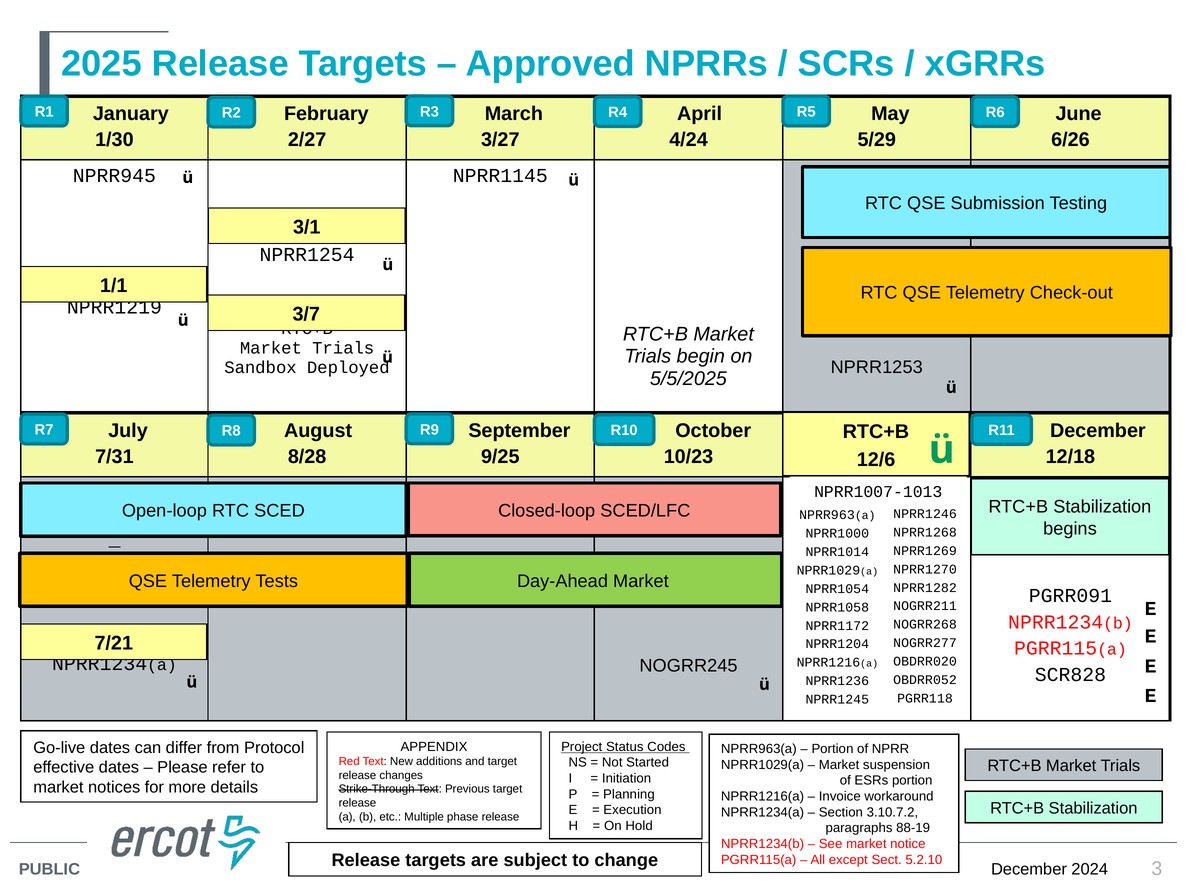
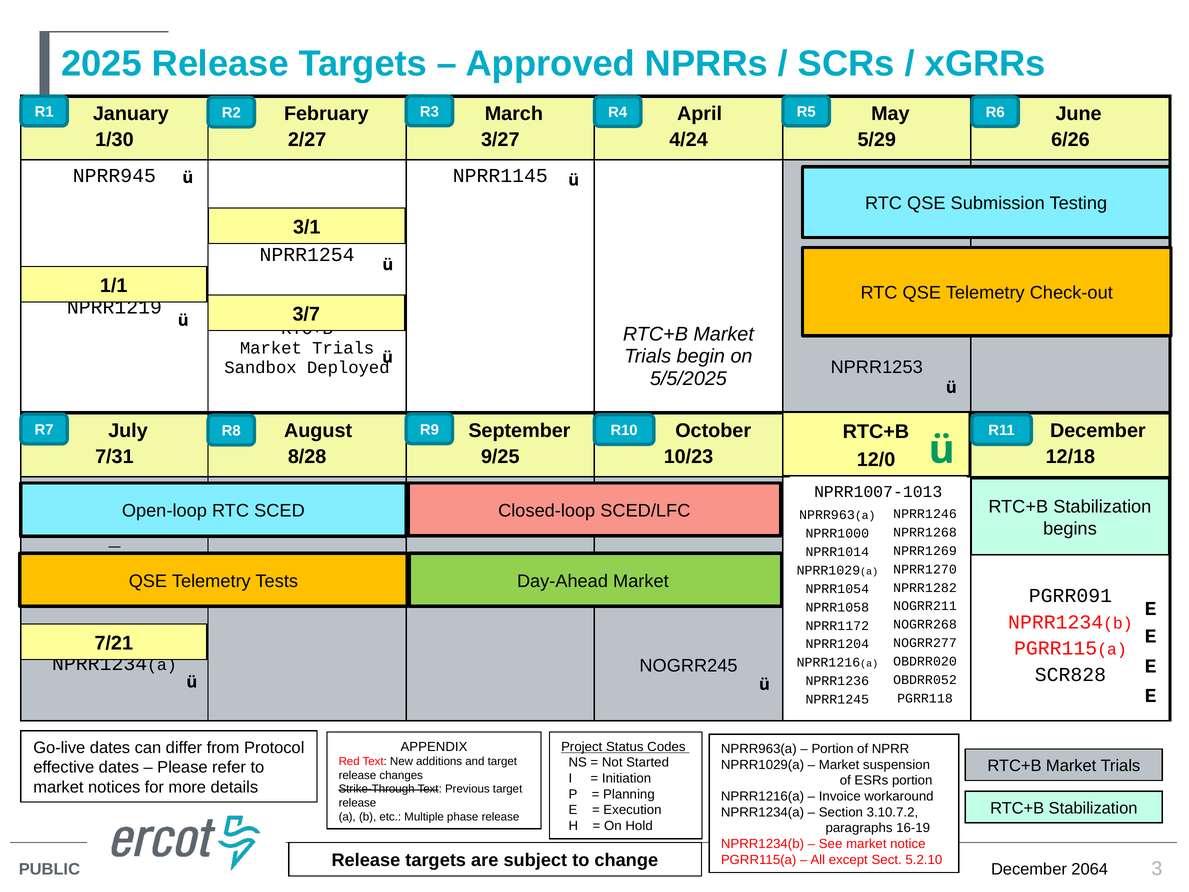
12/6: 12/6 -> 12/0
88-19: 88-19 -> 16-19
2024: 2024 -> 2064
